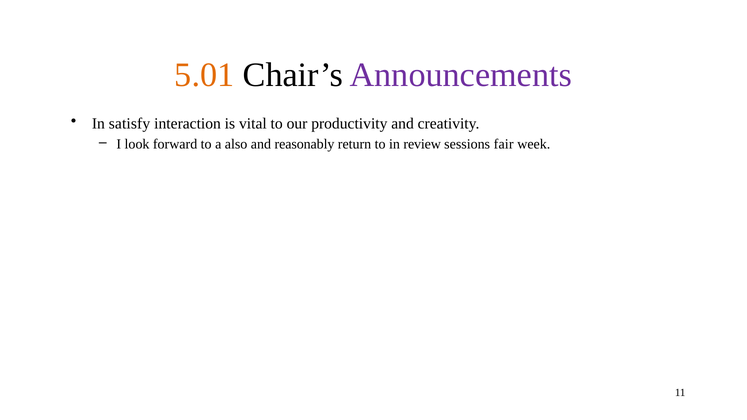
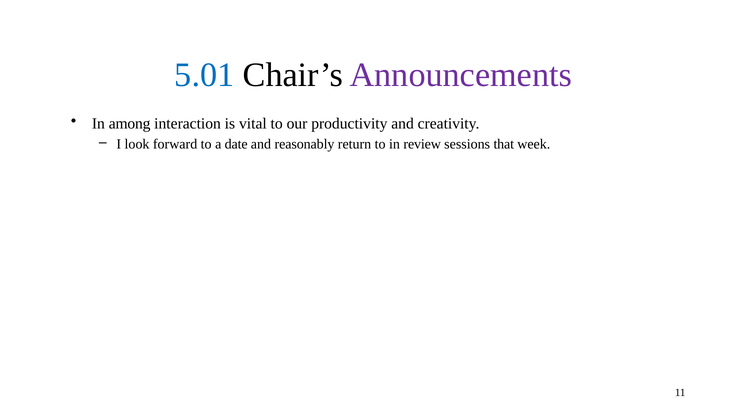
5.01 colour: orange -> blue
satisfy: satisfy -> among
also: also -> date
fair: fair -> that
